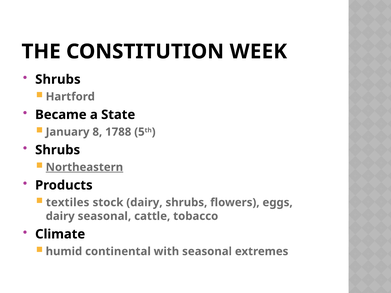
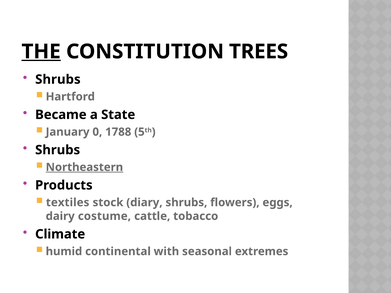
THE underline: none -> present
WEEK: WEEK -> TREES
8: 8 -> 0
stock dairy: dairy -> diary
dairy seasonal: seasonal -> costume
